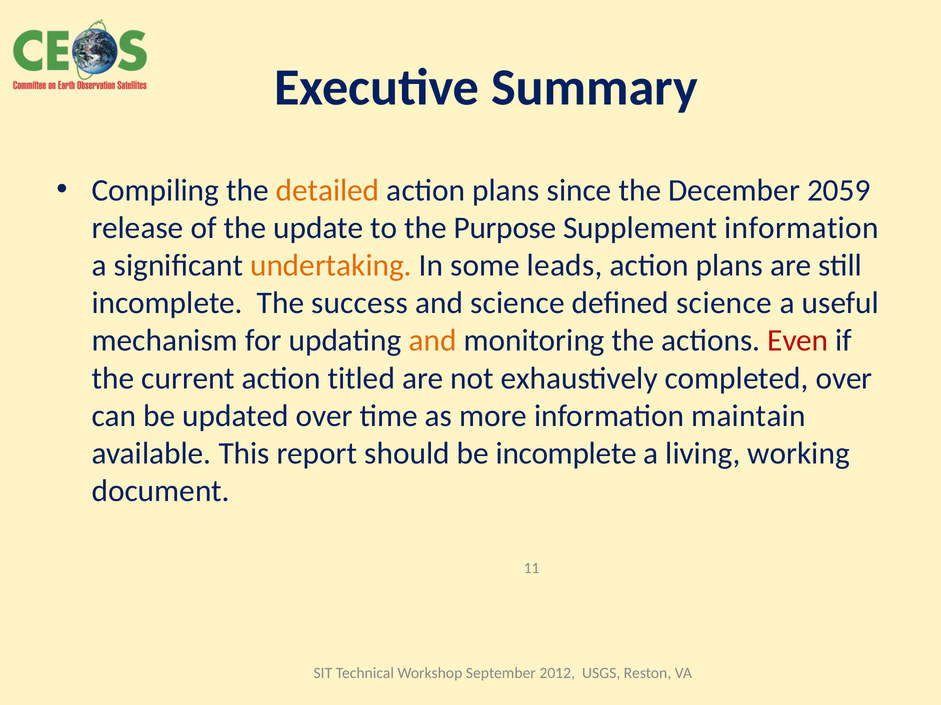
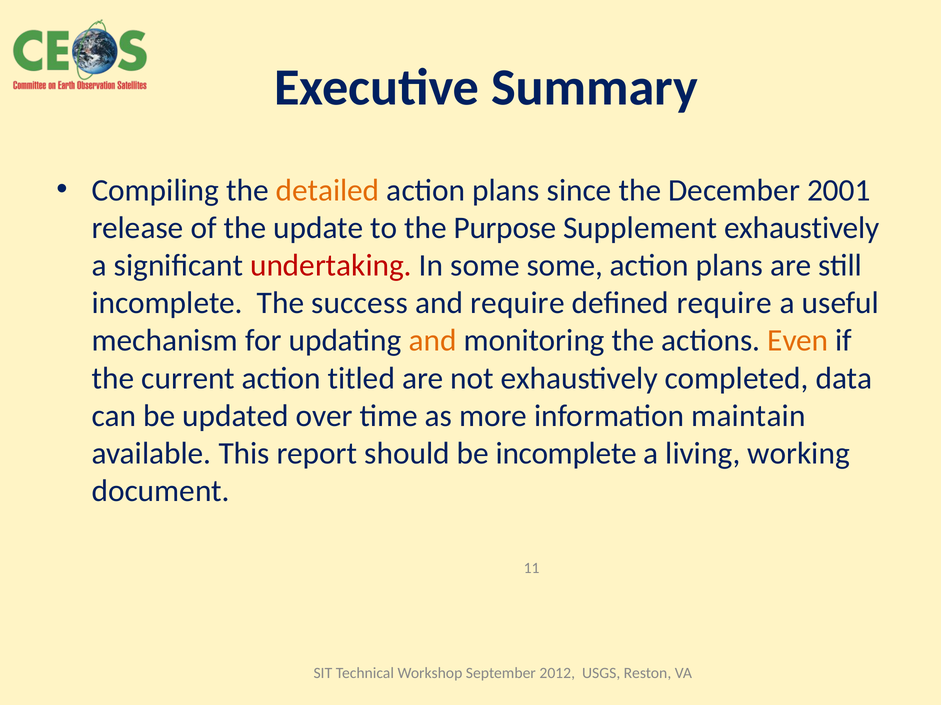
2059: 2059 -> 2001
Supplement information: information -> exhaustively
undertaking colour: orange -> red
some leads: leads -> some
and science: science -> require
defined science: science -> require
Even colour: red -> orange
completed over: over -> data
